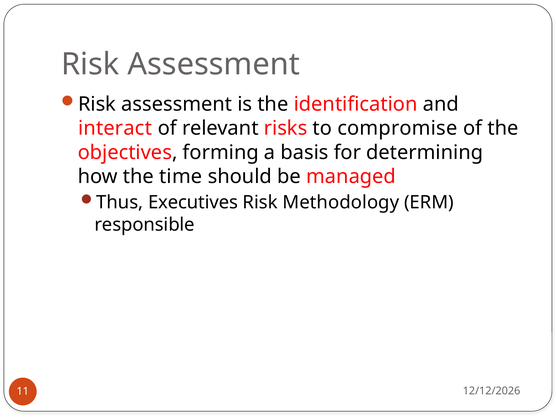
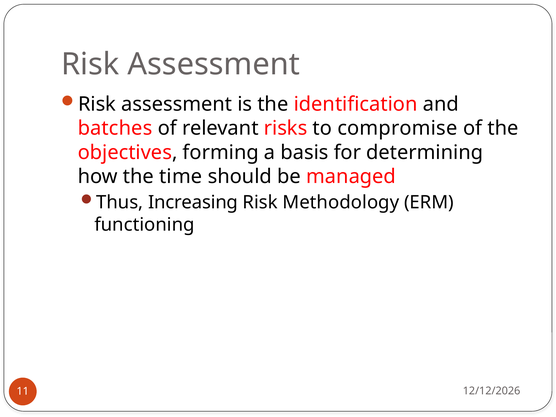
interact: interact -> batches
Executives: Executives -> Increasing
responsible: responsible -> functioning
